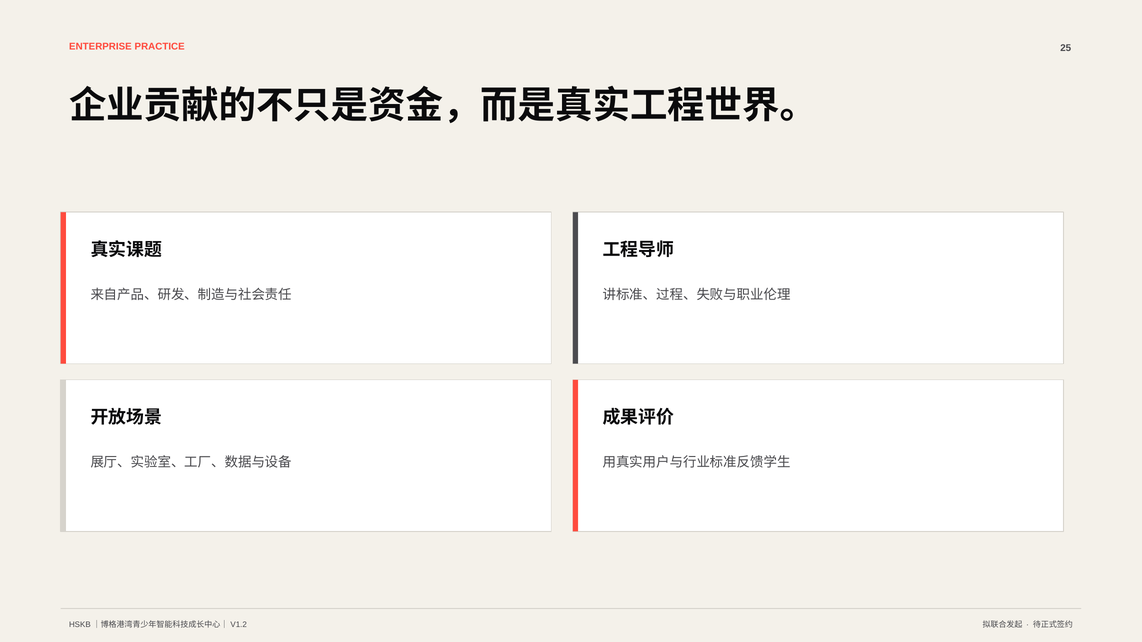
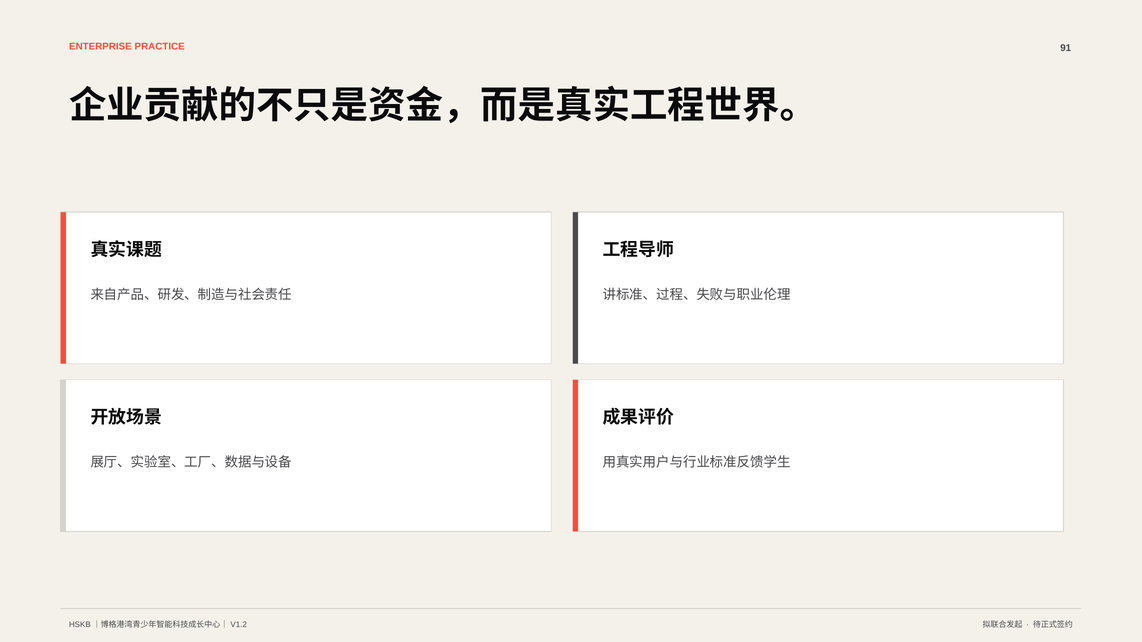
25: 25 -> 91
